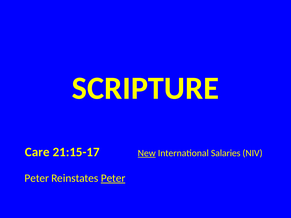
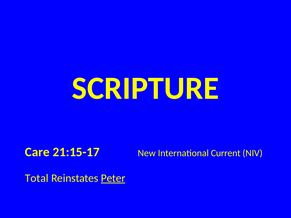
New underline: present -> none
Salaries: Salaries -> Current
Peter at (37, 178): Peter -> Total
